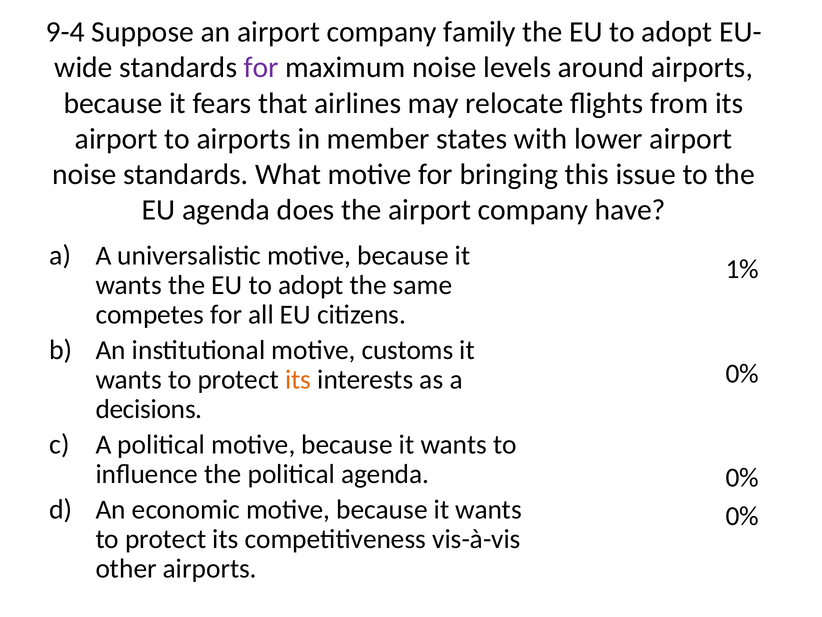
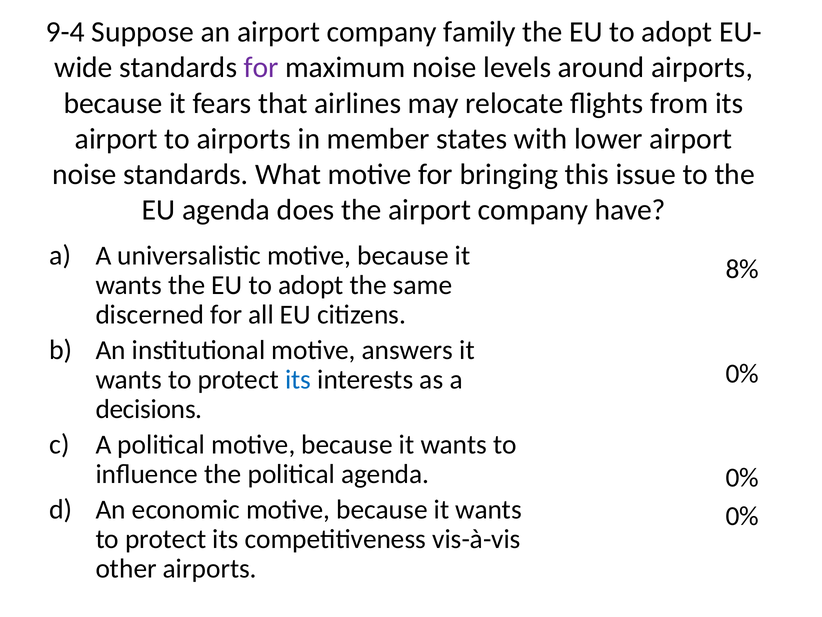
1%: 1% -> 8%
competes: competes -> discerned
customs: customs -> answers
its at (298, 379) colour: orange -> blue
